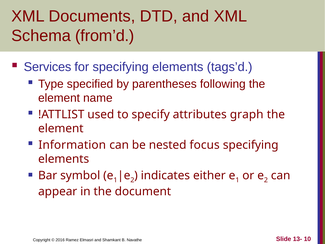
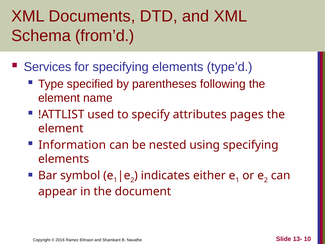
tags’d: tags’d -> type’d
graph: graph -> pages
focus: focus -> using
